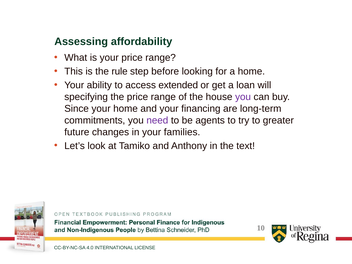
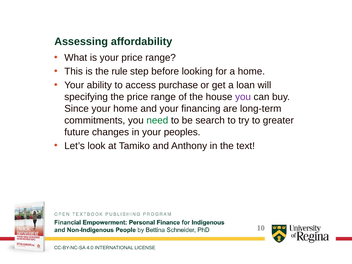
extended: extended -> purchase
need colour: purple -> green
agents: agents -> search
families: families -> peoples
